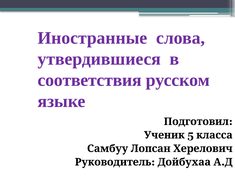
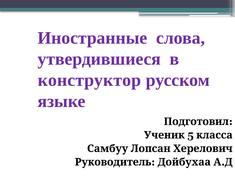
соответствия: соответствия -> конструктор
